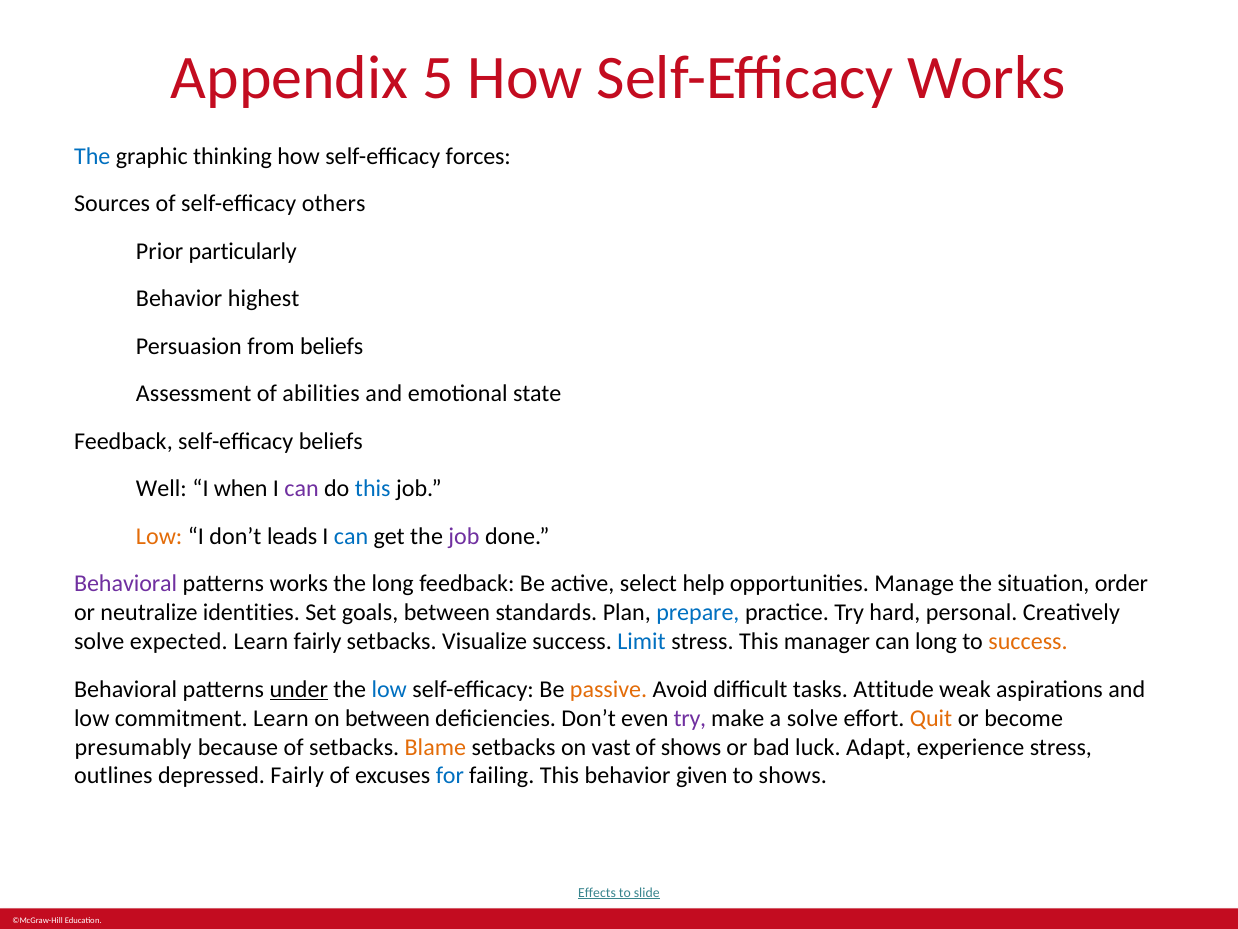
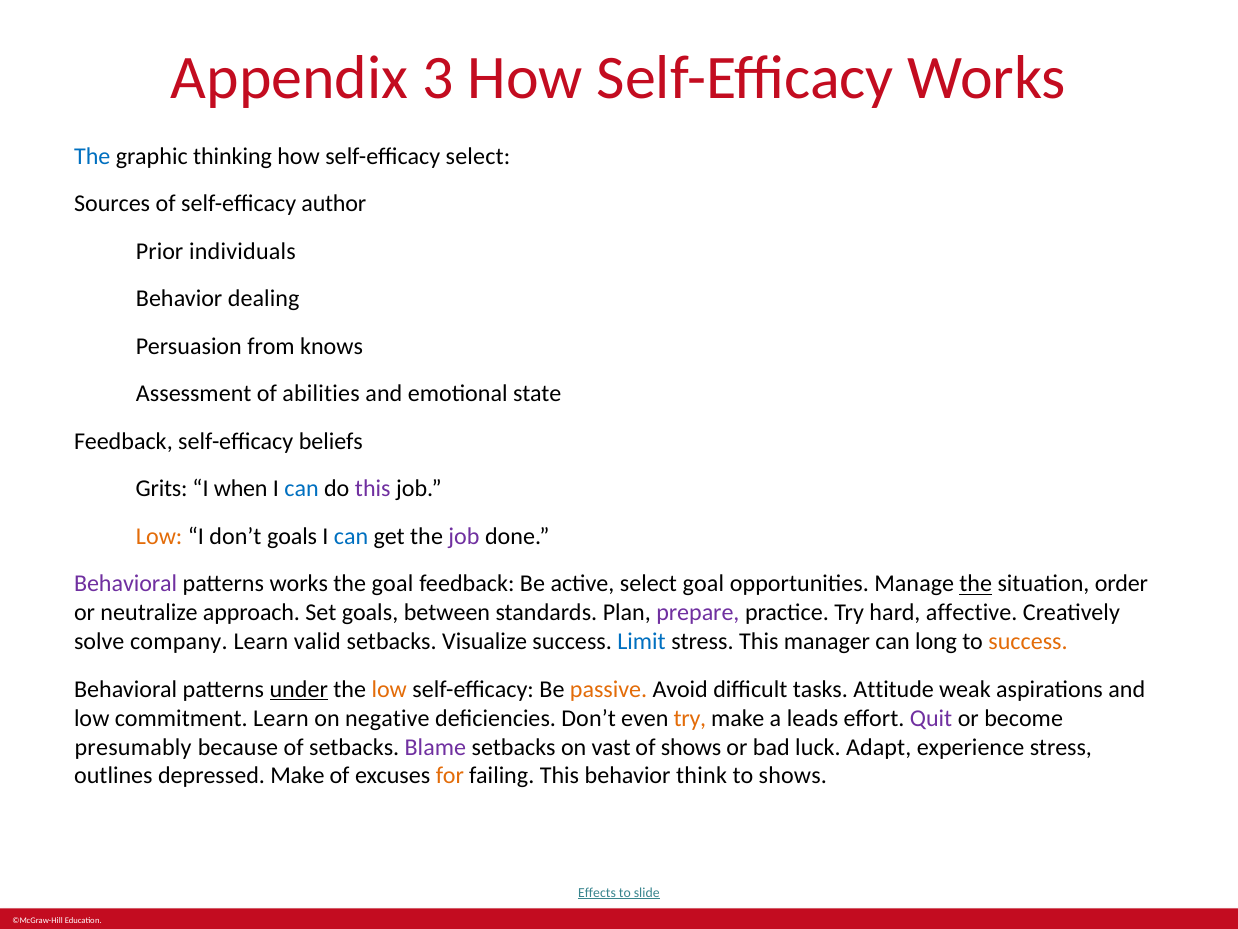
5: 5 -> 3
self-efficacy forces: forces -> select
others: others -> author
particularly: particularly -> individuals
highest: highest -> dealing
from beliefs: beliefs -> knows
Well: Well -> Grits
can at (302, 489) colour: purple -> blue
this at (373, 489) colour: blue -> purple
don’t leads: leads -> goals
the long: long -> goal
select help: help -> goal
the at (976, 584) underline: none -> present
identities: identities -> approach
prepare colour: blue -> purple
personal: personal -> affective
expected: expected -> company
Learn fairly: fairly -> valid
low at (389, 689) colour: blue -> orange
on between: between -> negative
try at (690, 718) colour: purple -> orange
a solve: solve -> leads
Quit colour: orange -> purple
Blame colour: orange -> purple
depressed Fairly: Fairly -> Make
for colour: blue -> orange
given: given -> think
